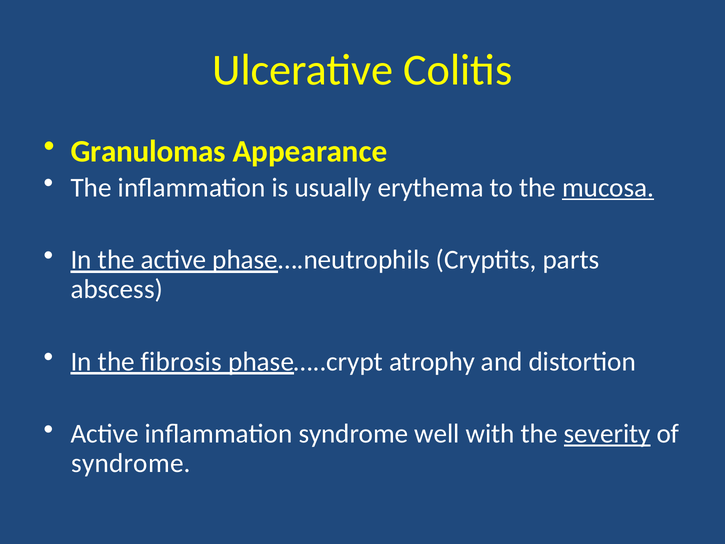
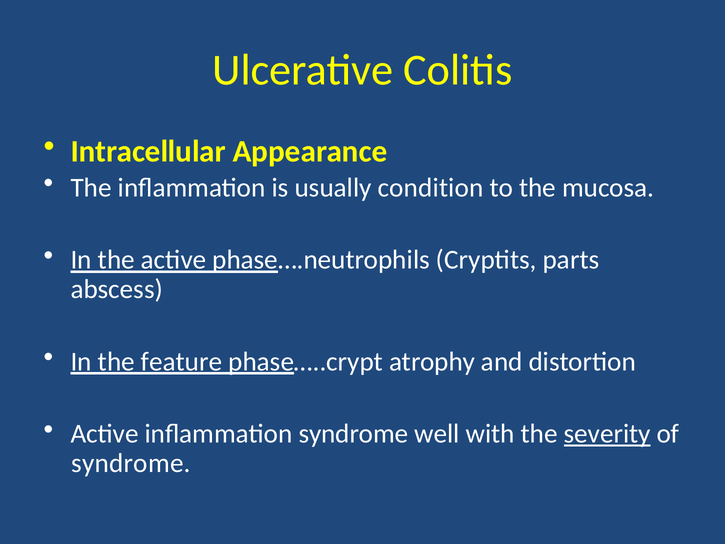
Granulomas: Granulomas -> Intracellular
erythema: erythema -> condition
mucosa underline: present -> none
fibrosis: fibrosis -> feature
